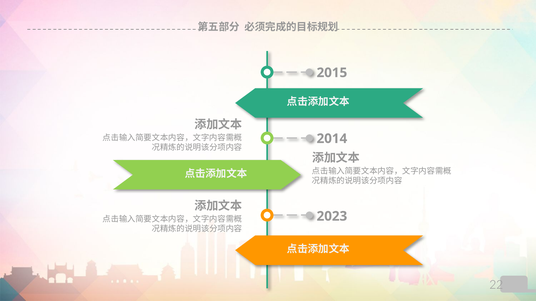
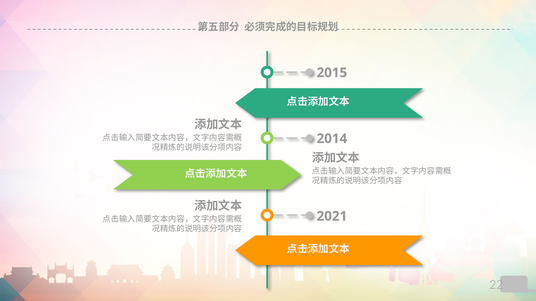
2023: 2023 -> 2021
